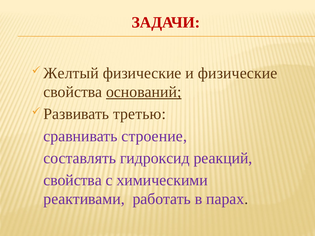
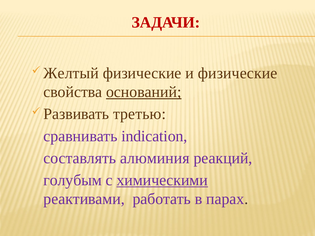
строение: строение -> indication
гидроксид: гидроксид -> алюминия
свойства at (73, 180): свойства -> голубым
химическими underline: none -> present
